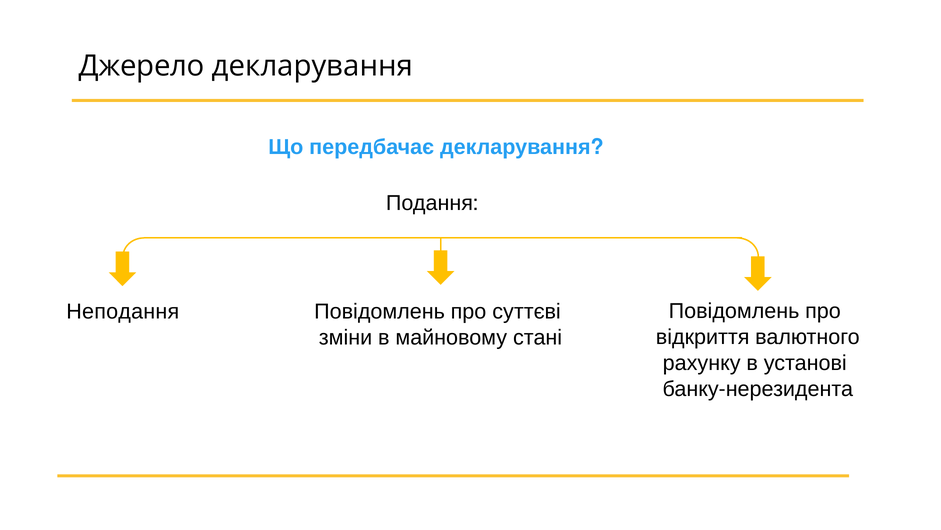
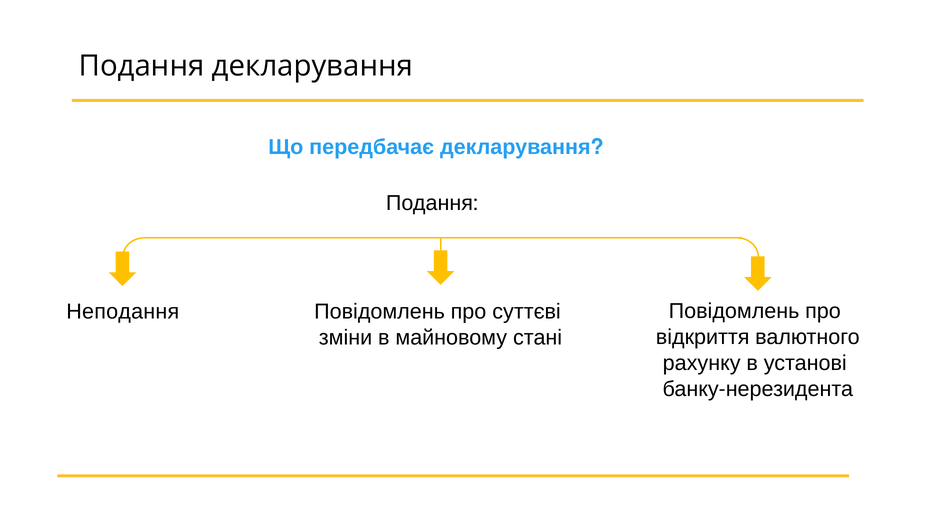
Джерело at (142, 66): Джерело -> Подання
